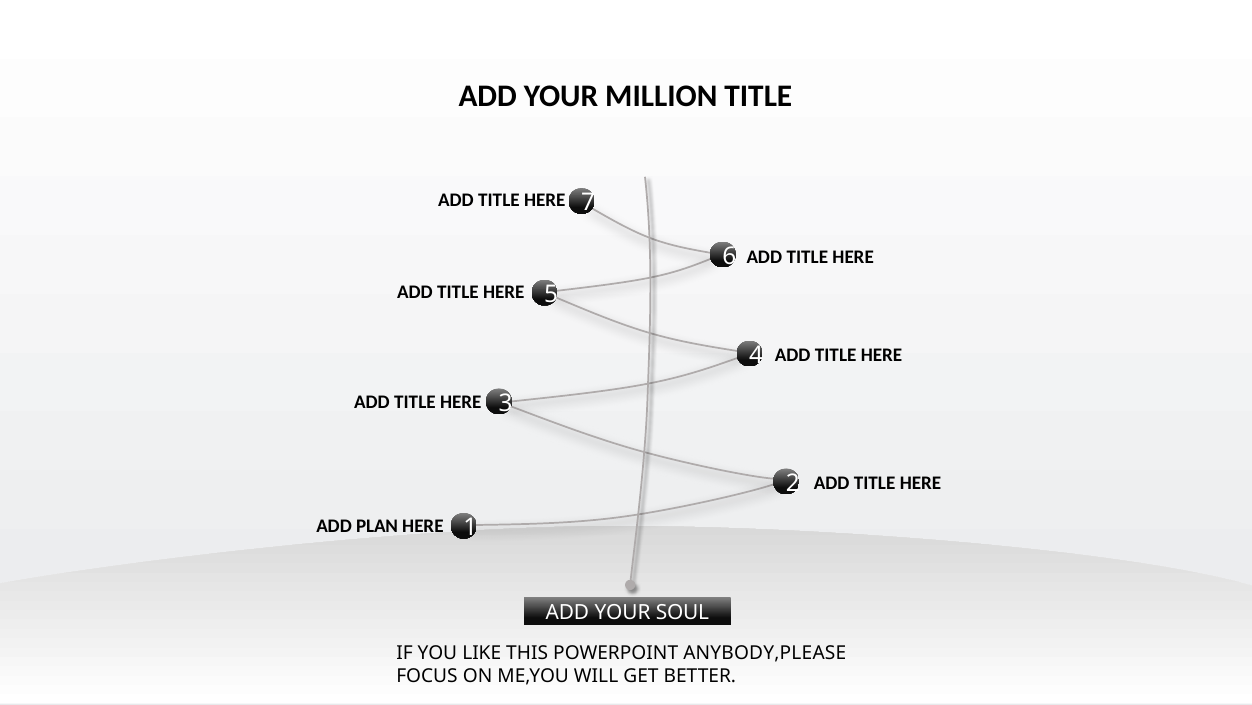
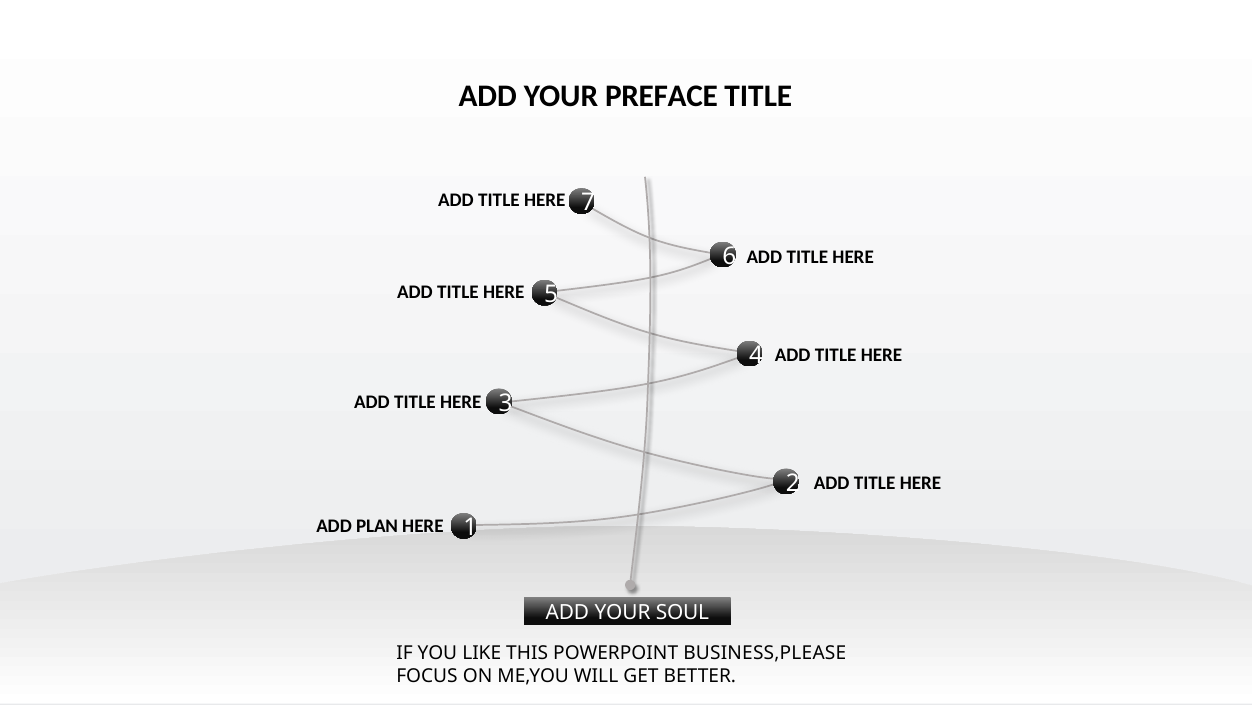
MILLION: MILLION -> PREFACE
ANYBODY,PLEASE: ANYBODY,PLEASE -> BUSINESS,PLEASE
